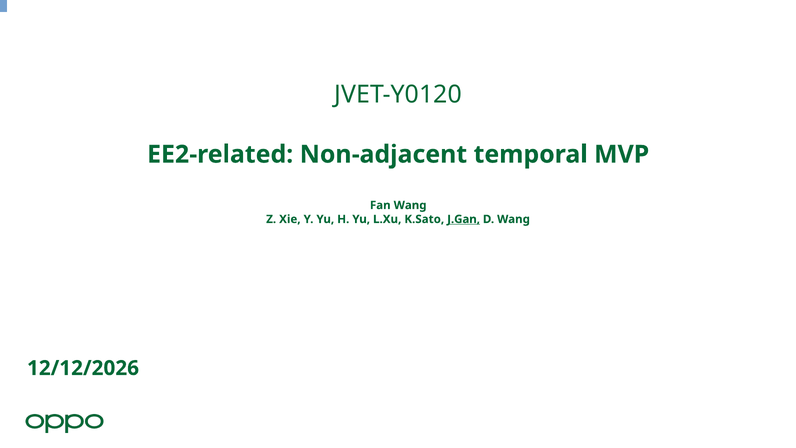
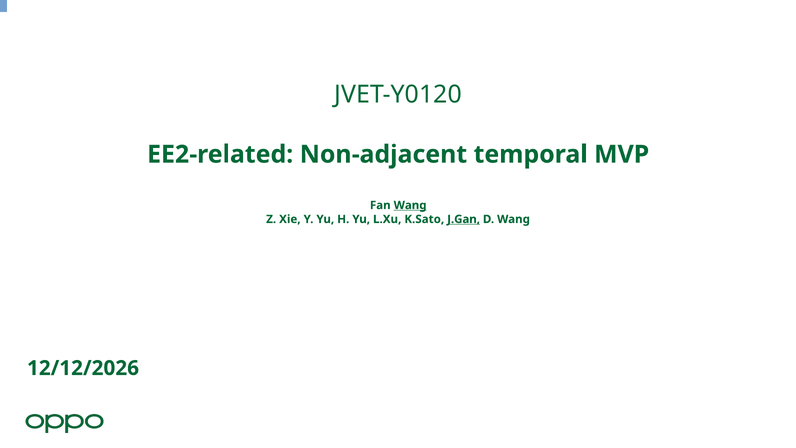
Wang at (410, 205) underline: none -> present
